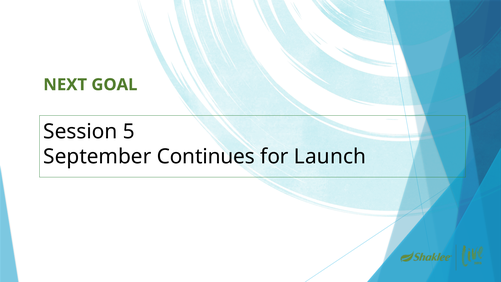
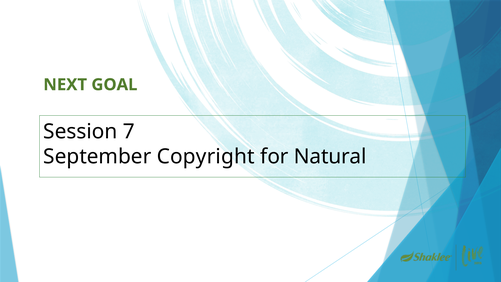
5: 5 -> 7
Continues: Continues -> Copyright
Launch: Launch -> Natural
